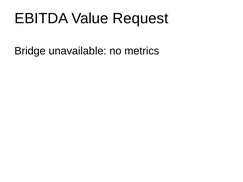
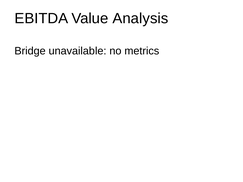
Request: Request -> Analysis
